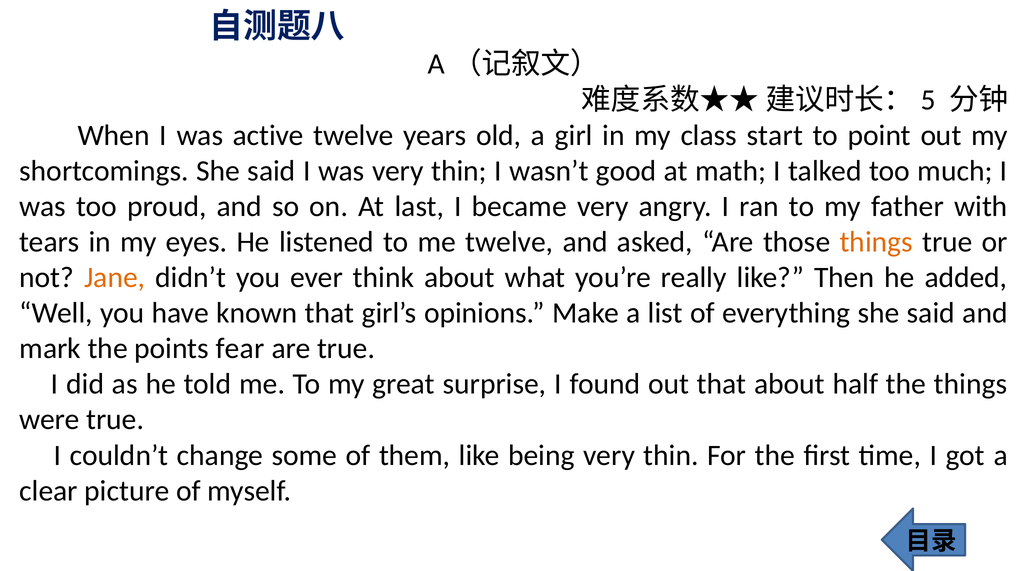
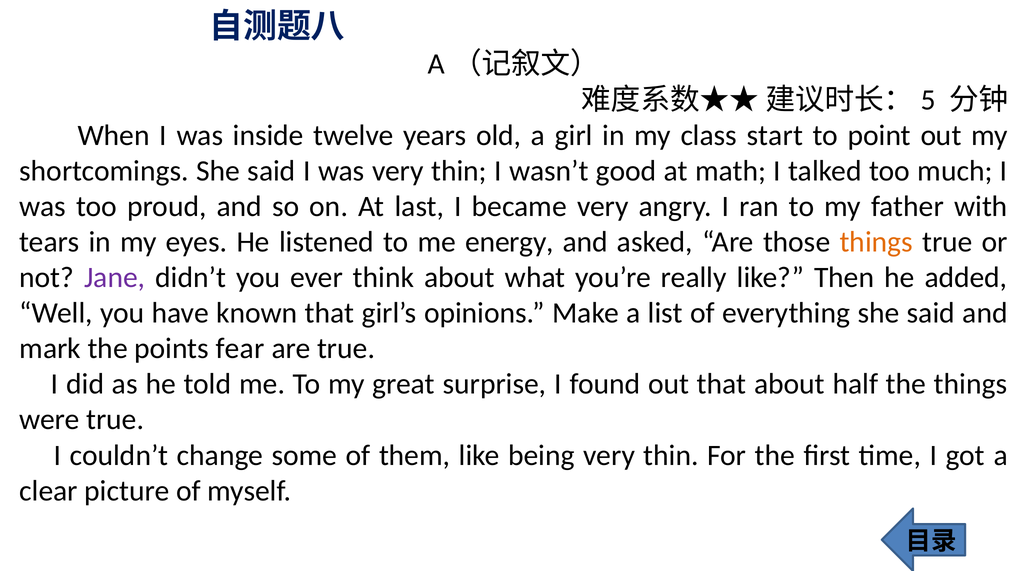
active: active -> inside
me twelve: twelve -> energy
Jane colour: orange -> purple
